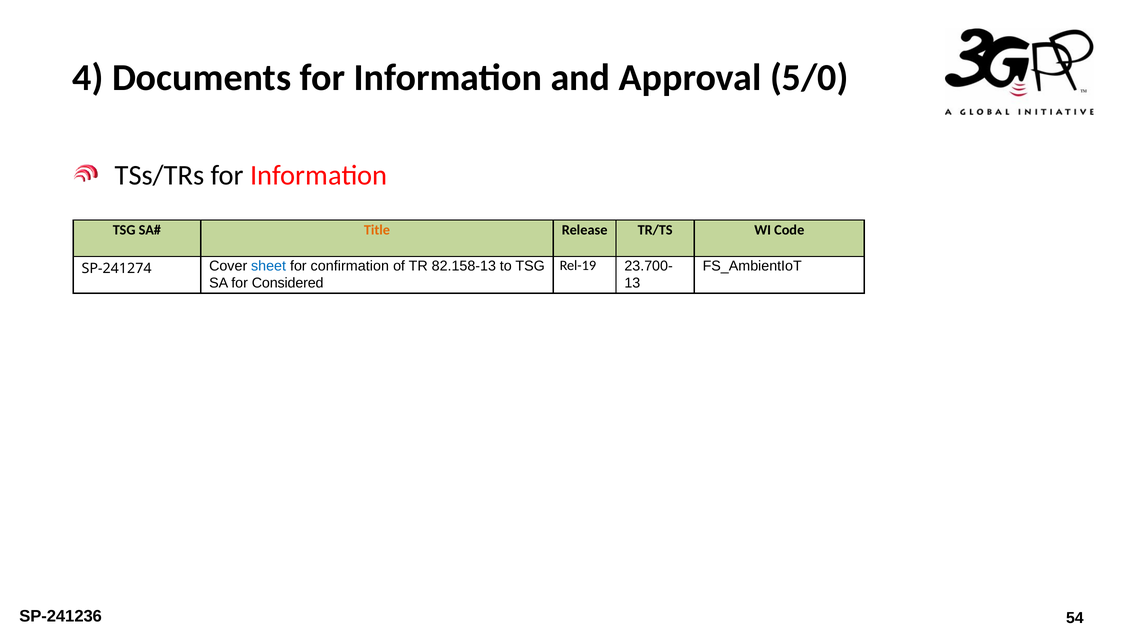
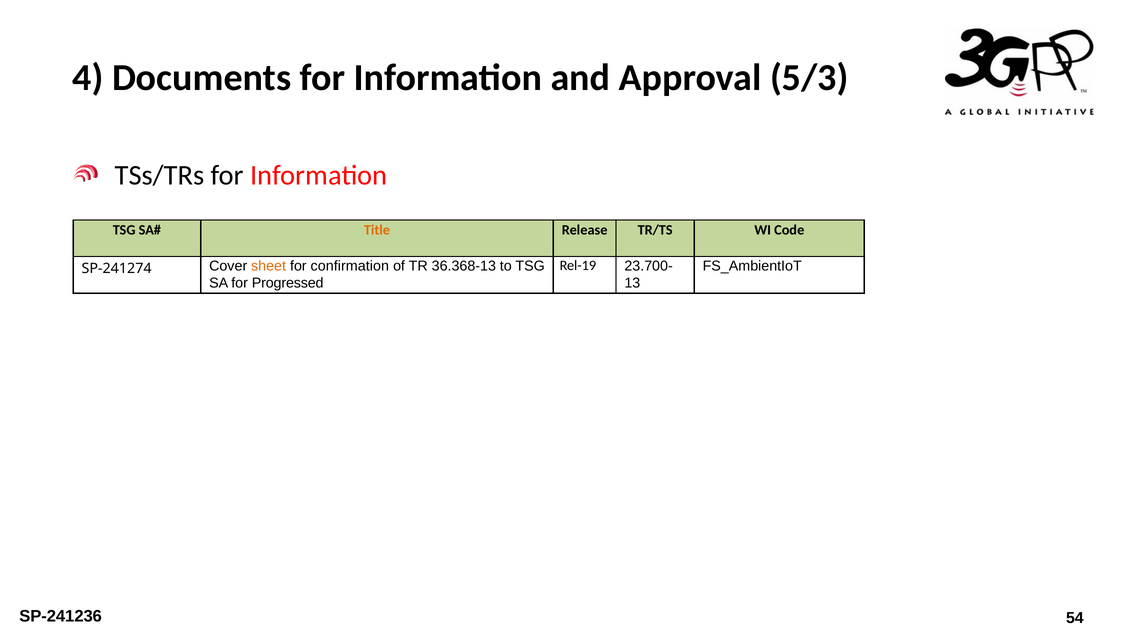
5/0: 5/0 -> 5/3
sheet colour: blue -> orange
82.158-13: 82.158-13 -> 36.368-13
Considered: Considered -> Progressed
